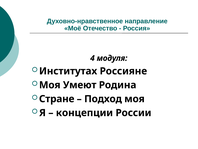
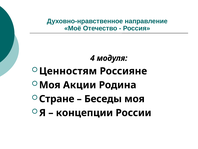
Институтах: Институтах -> Ценностям
Умеют: Умеют -> Акции
Подход: Подход -> Беседы
